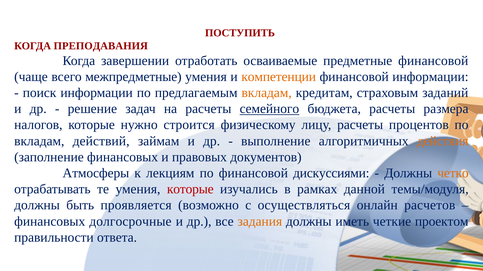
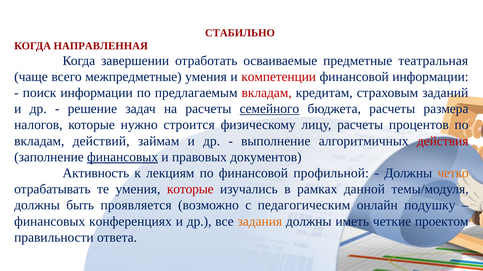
ПОСТУПИТЬ: ПОСТУПИТЬ -> СТАБИЛЬНО
ПРЕПОДАВАНИЯ: ПРЕПОДАВАНИЯ -> НАПРАВЛЕННАЯ
предметные финансовой: финансовой -> театральная
компетенции colour: orange -> red
вкладам at (267, 93) colour: orange -> red
действия colour: orange -> red
финансовых at (123, 157) underline: none -> present
Атмосферы: Атмосферы -> Активность
дискуссиями: дискуссиями -> профильной
осуществляться: осуществляться -> педагогическим
расчетов: расчетов -> подушку
долгосрочные: долгосрочные -> конференциях
